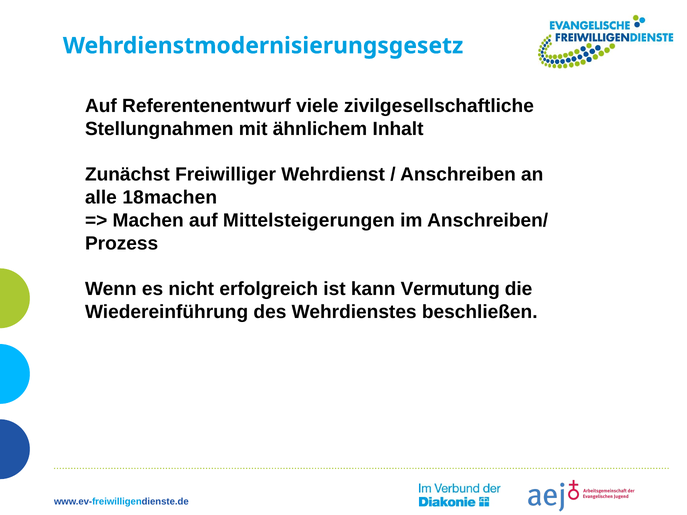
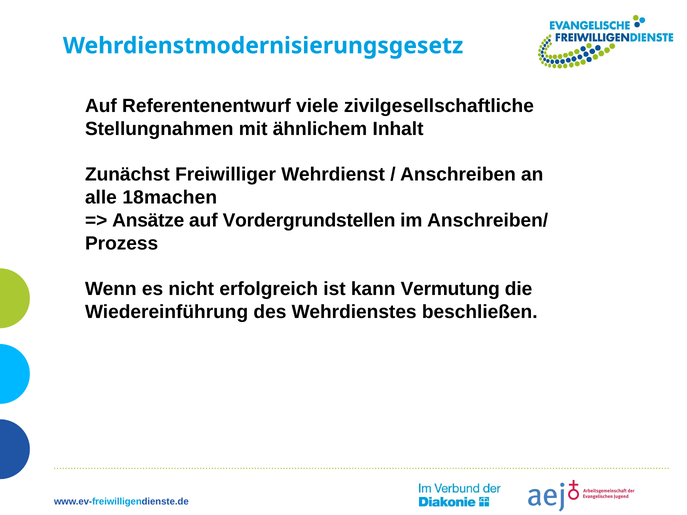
Machen: Machen -> Ansätze
Mittelsteigerungen: Mittelsteigerungen -> Vordergrundstellen
